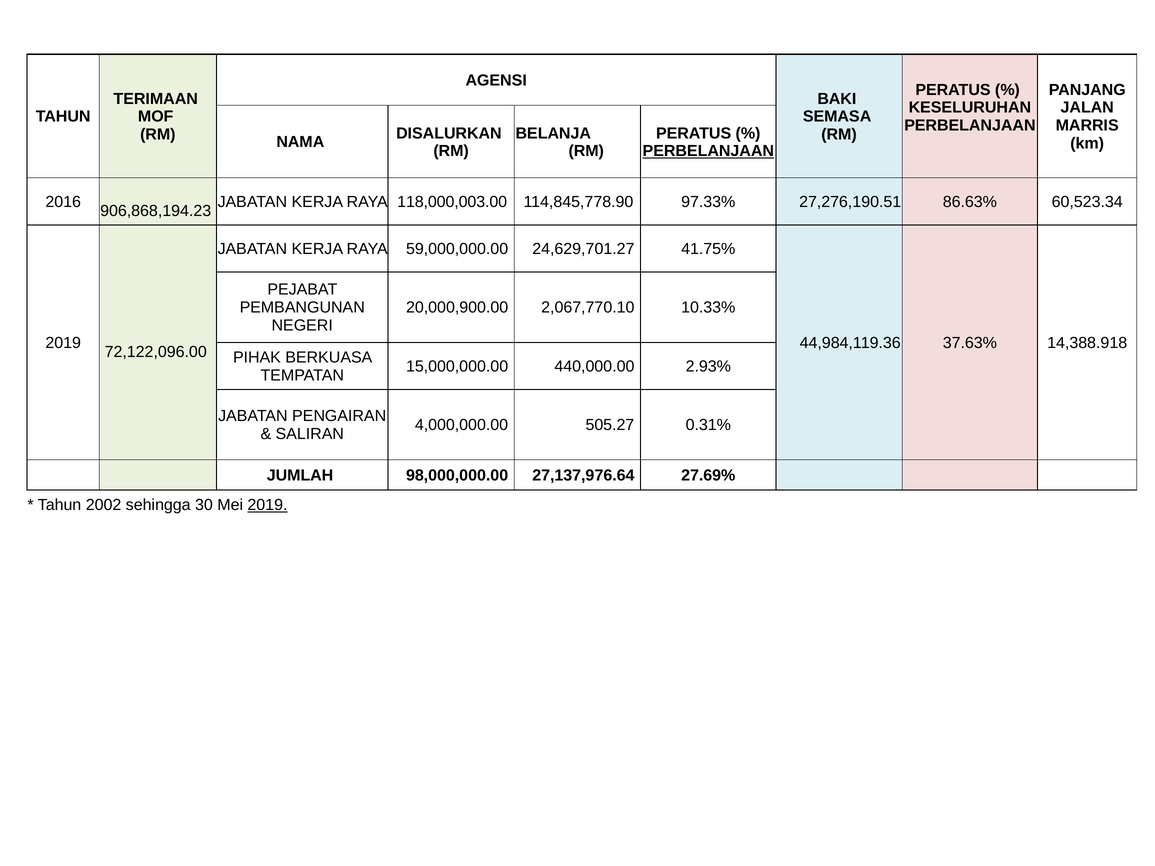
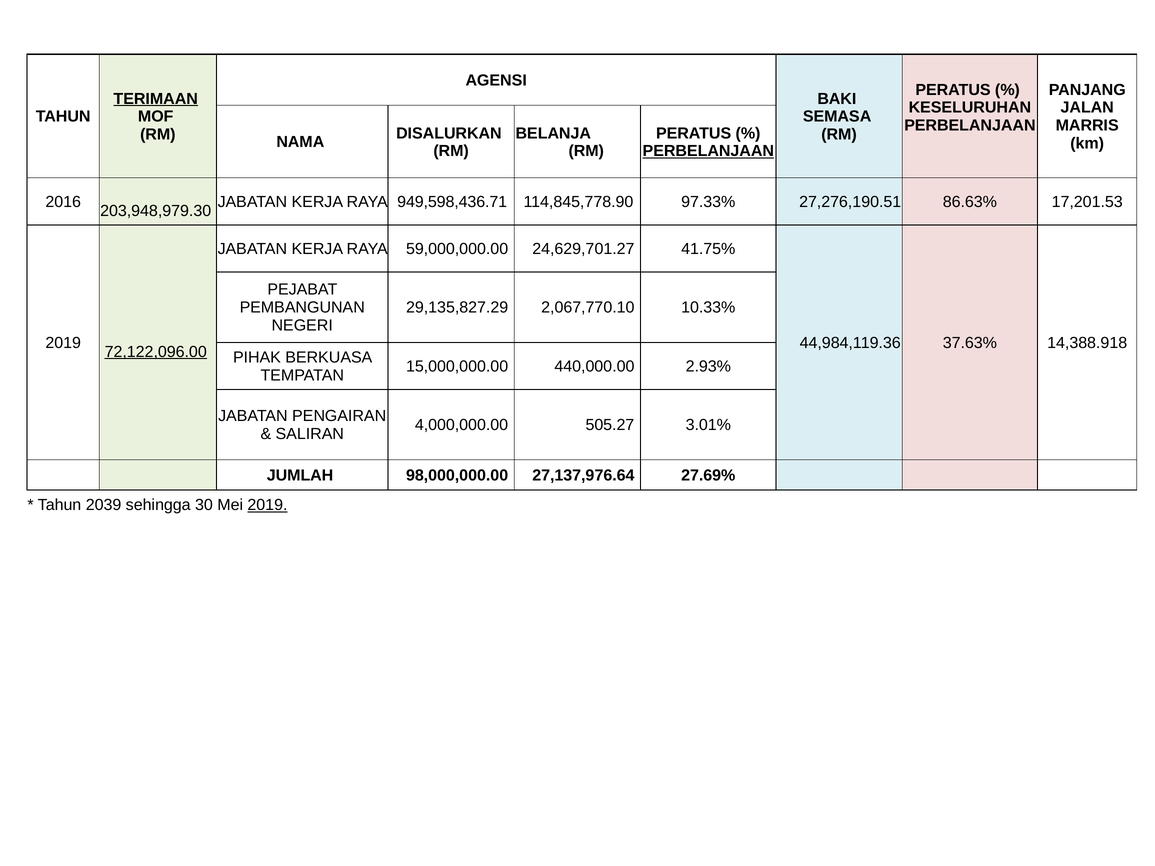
TERIMAAN underline: none -> present
118,000,003.00: 118,000,003.00 -> 949,598,436.71
60,523.34: 60,523.34 -> 17,201.53
906,868,194.23: 906,868,194.23 -> 203,948,979.30
20,000,900.00: 20,000,900.00 -> 29,135,827.29
72,122,096.00 underline: none -> present
0.31%: 0.31% -> 3.01%
2002: 2002 -> 2039
